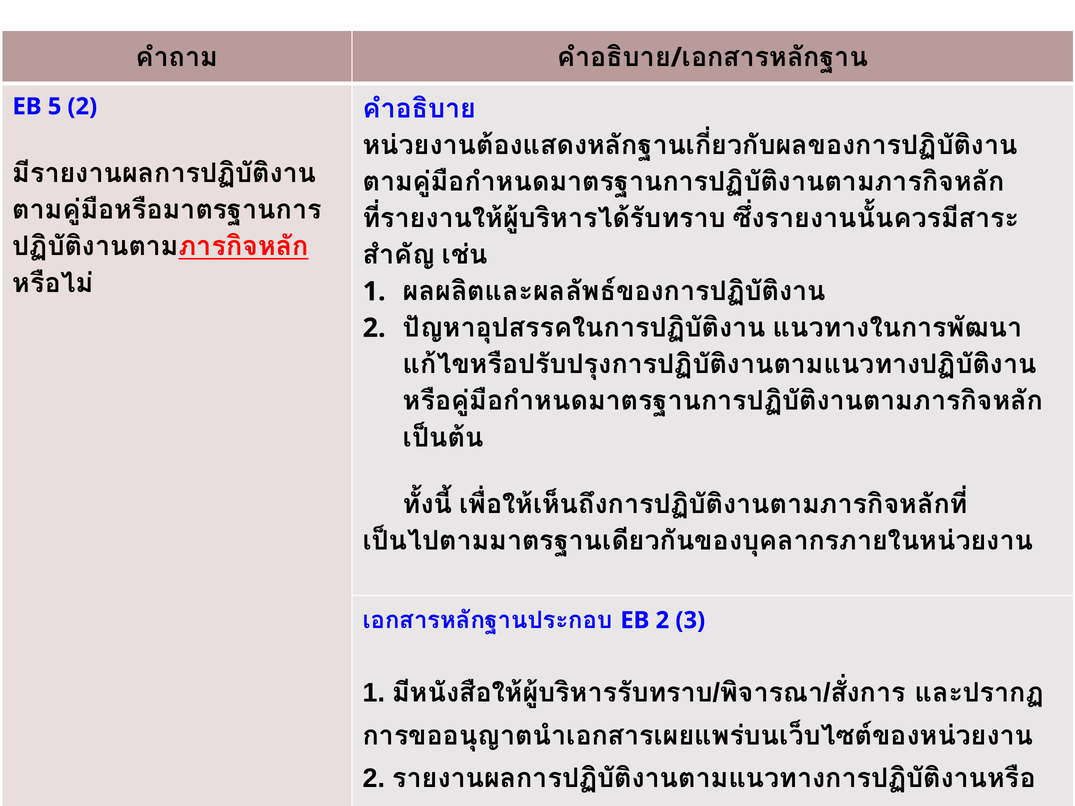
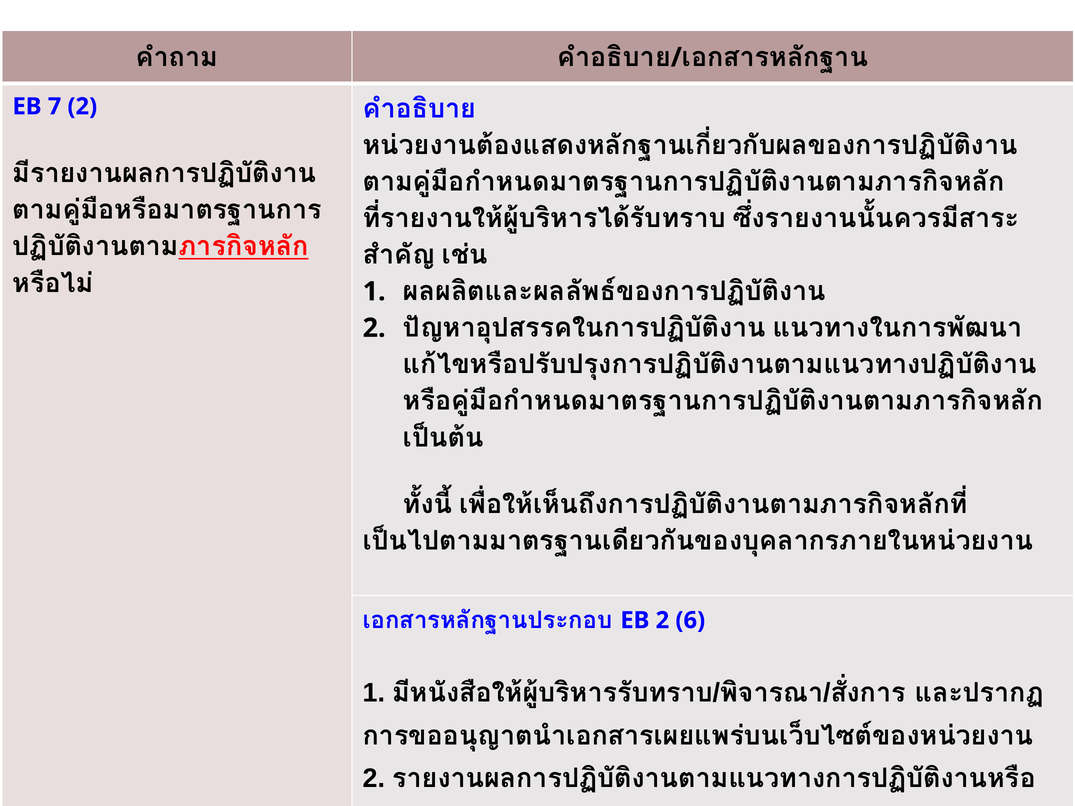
5: 5 -> 7
2 3: 3 -> 6
